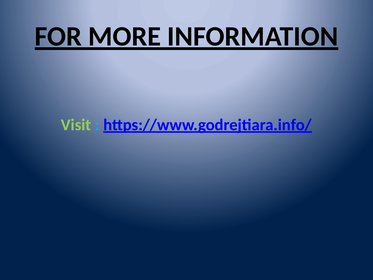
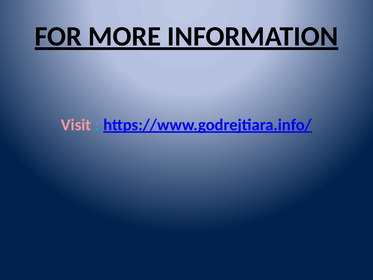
Visit colour: light green -> pink
